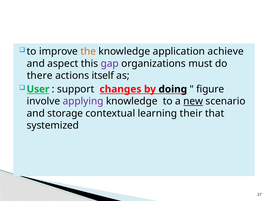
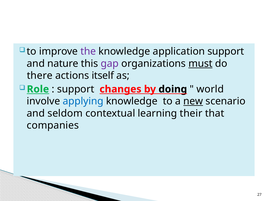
the colour: orange -> purple
application achieve: achieve -> support
aspect: aspect -> nature
must underline: none -> present
User: User -> Role
figure: figure -> world
applying colour: purple -> blue
storage: storage -> seldom
systemized: systemized -> companies
